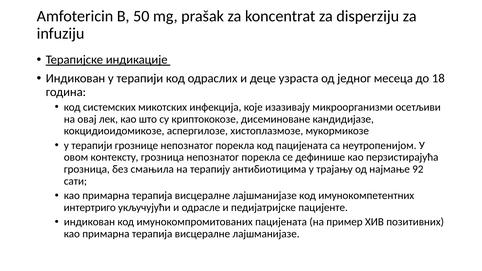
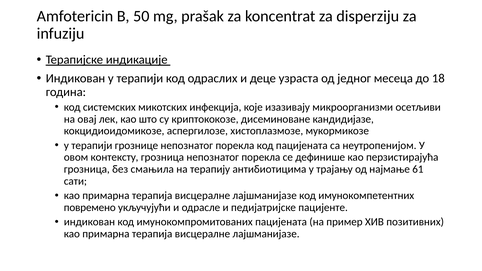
92: 92 -> 61
интертриго: интертриго -> пoврeмeнo
